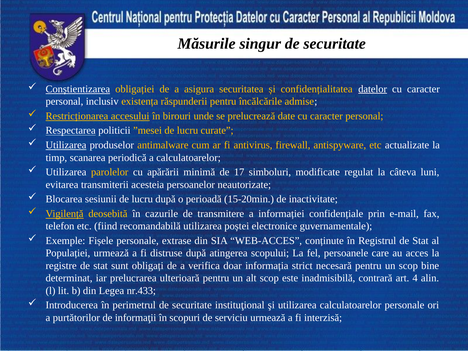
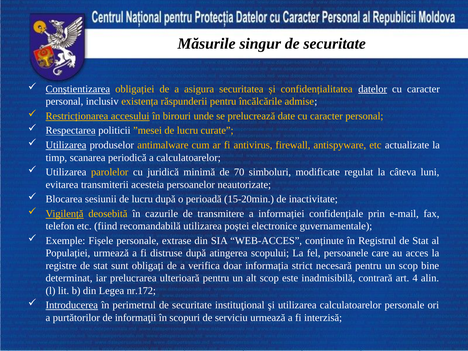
apărării: apărării -> juridică
17: 17 -> 70
nr.433: nr.433 -> nr.172
Introducerea underline: none -> present
